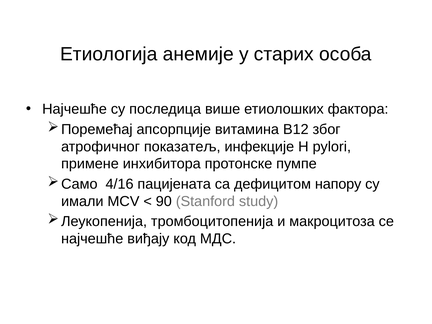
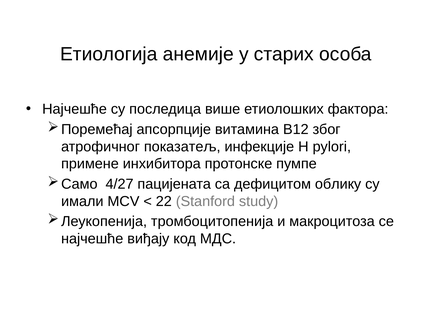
4/16: 4/16 -> 4/27
напору: напору -> облику
90: 90 -> 22
